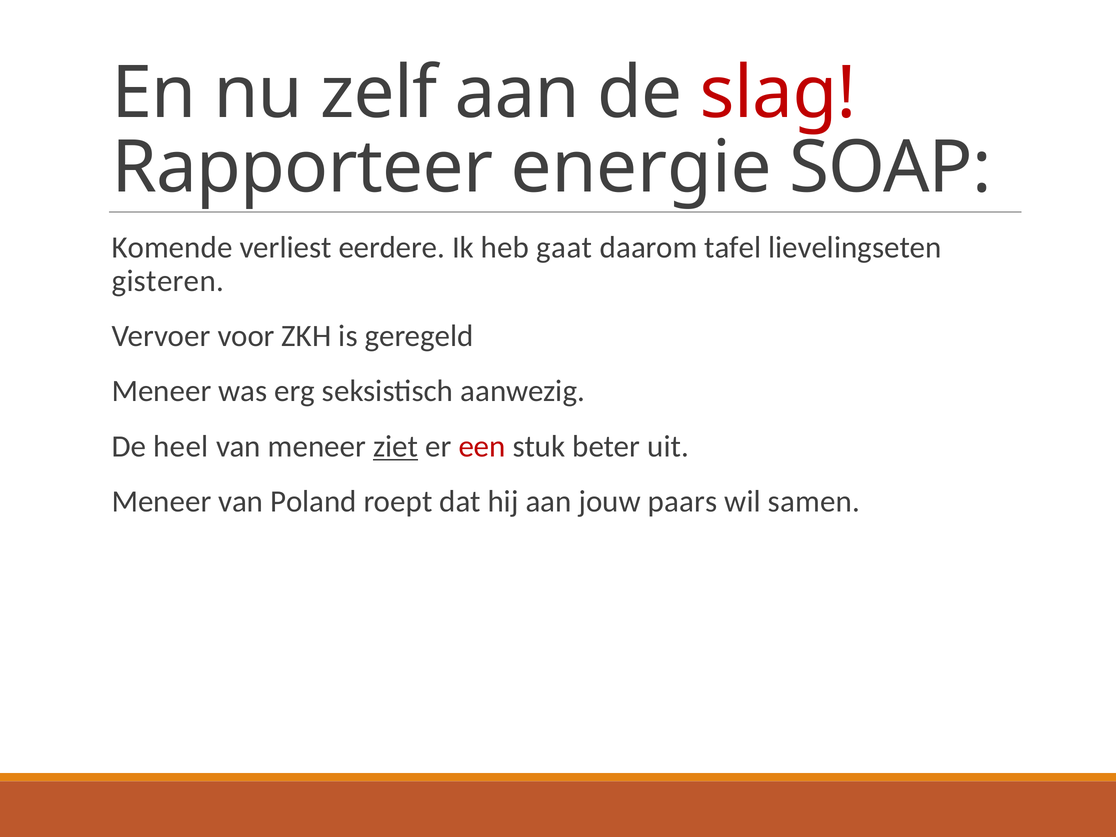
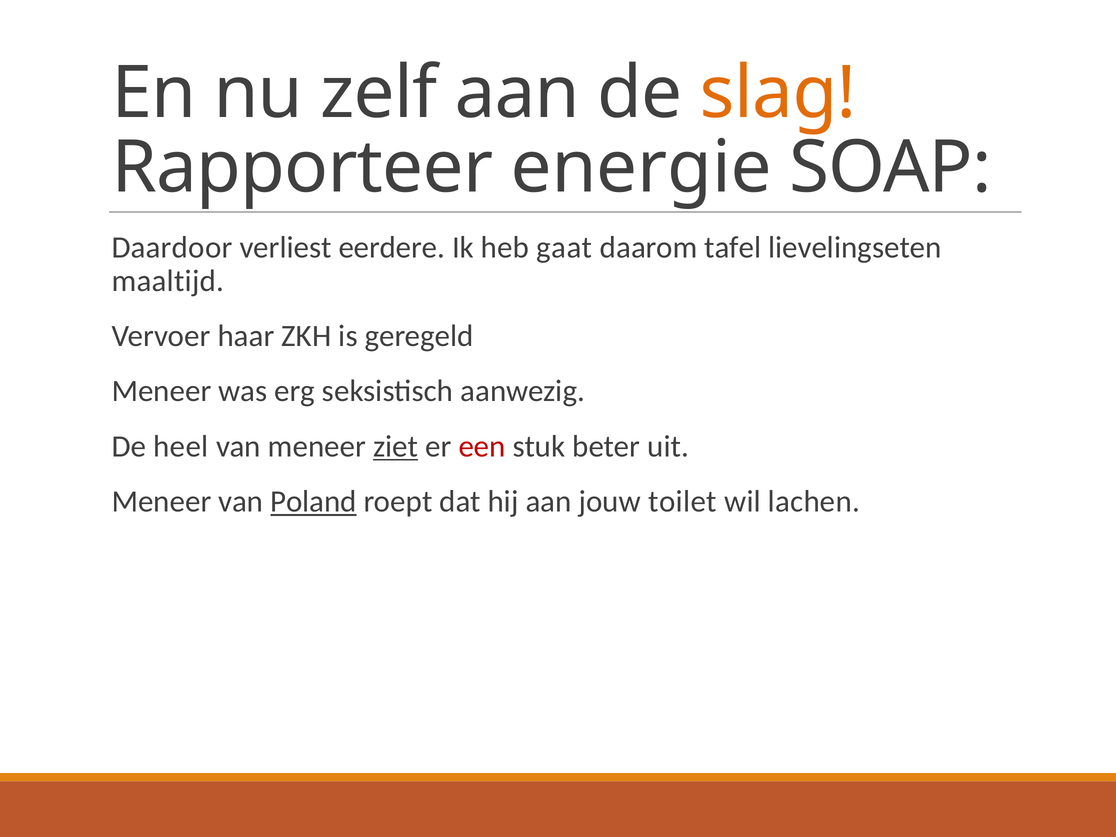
slag colour: red -> orange
Komende: Komende -> Daardoor
gisteren: gisteren -> maaltijd
voor: voor -> haar
Poland underline: none -> present
paars: paars -> toilet
samen: samen -> lachen
